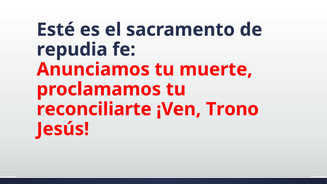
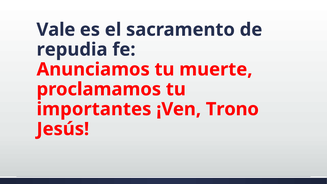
Esté: Esté -> Vale
reconciliarte: reconciliarte -> importantes
